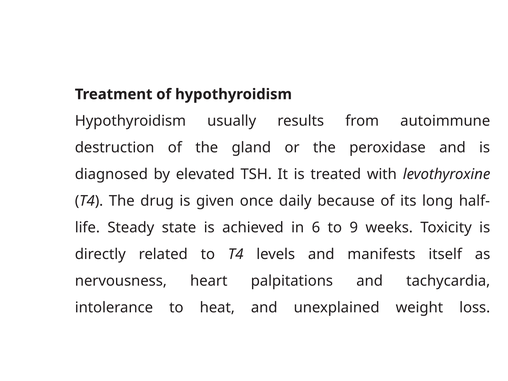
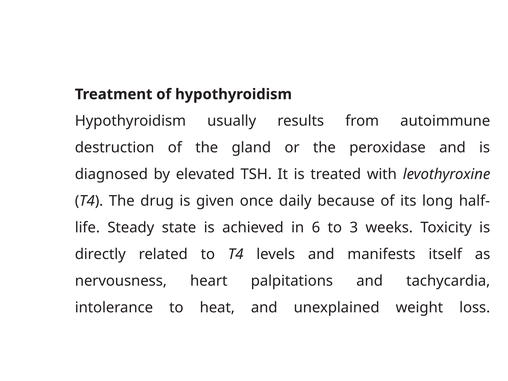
9: 9 -> 3
